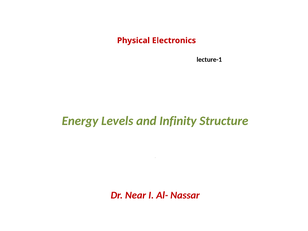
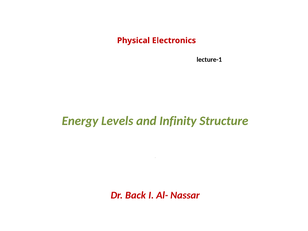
Near: Near -> Back
